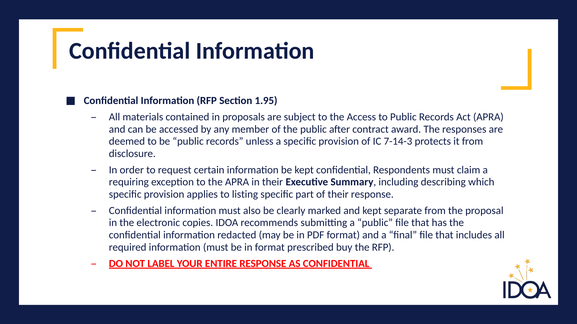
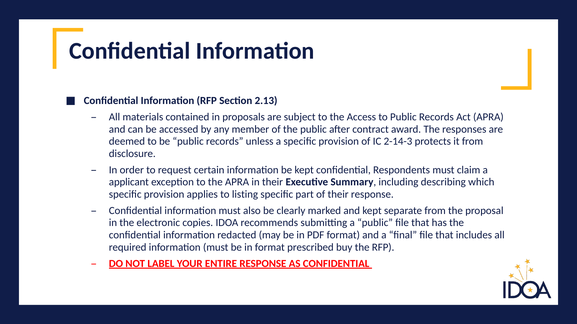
1.95: 1.95 -> 2.13
7-14-3: 7-14-3 -> 2-14-3
requiring: requiring -> applicant
